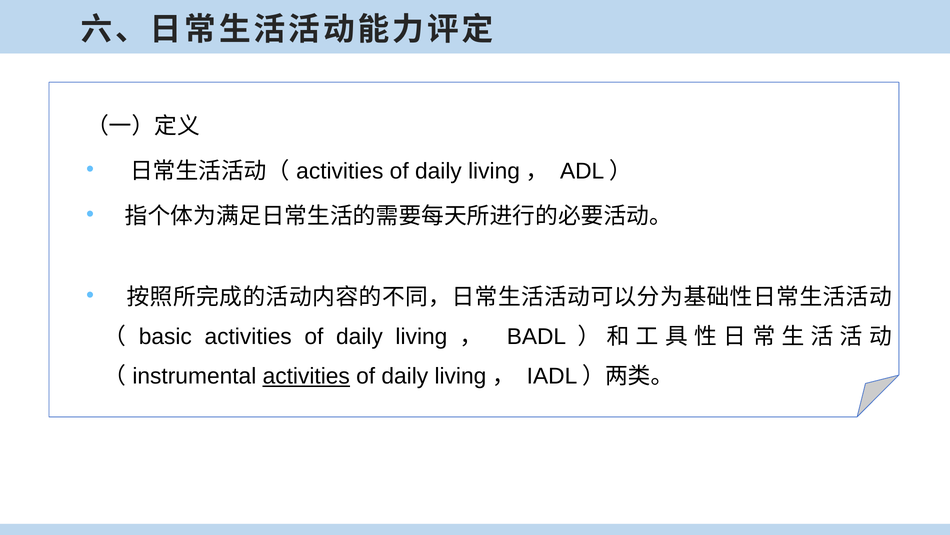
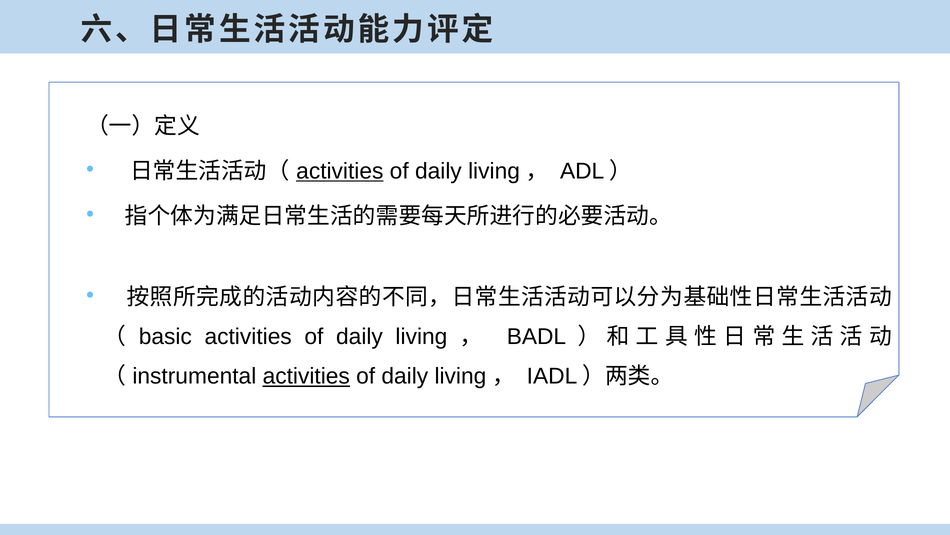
activities at (340, 171) underline: none -> present
